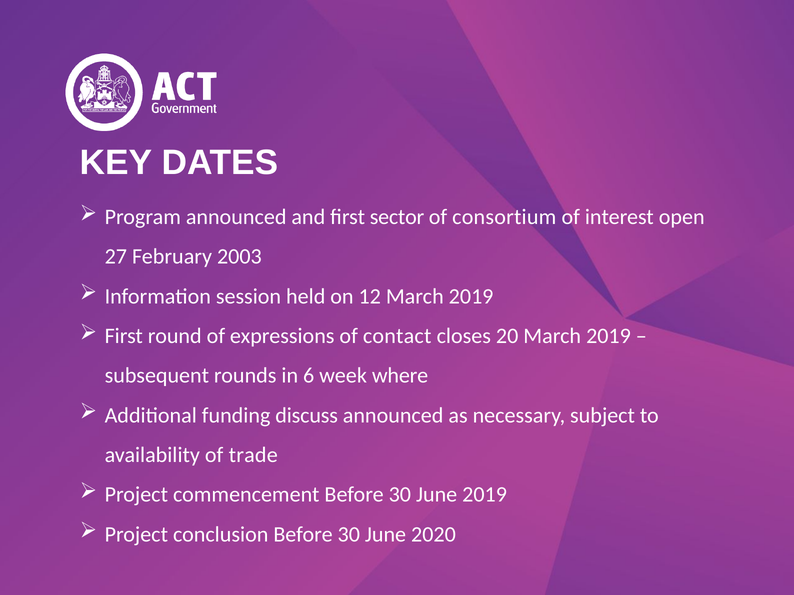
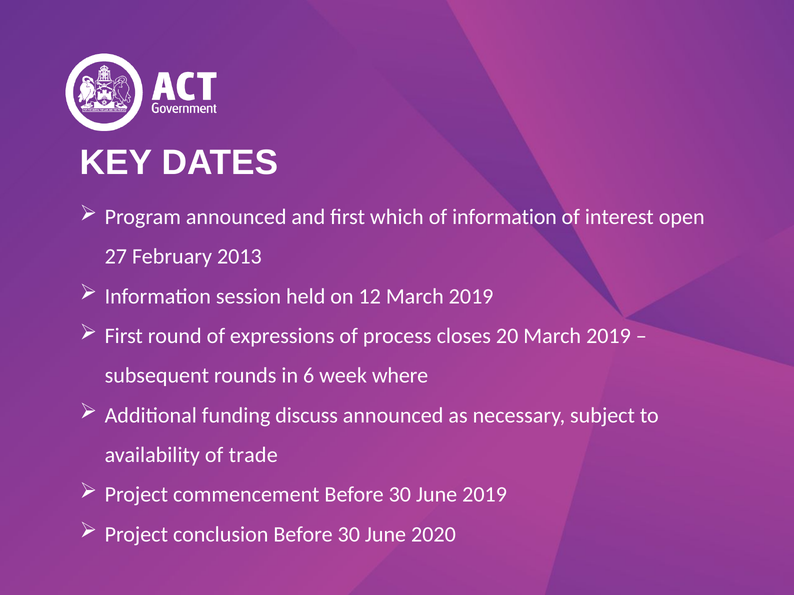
sector: sector -> which
of consortium: consortium -> information
2003: 2003 -> 2013
contact: contact -> process
